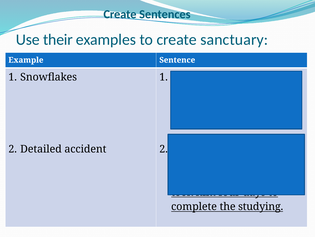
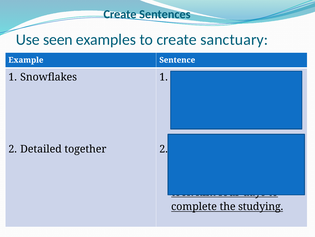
their: their -> seen
accident: accident -> together
